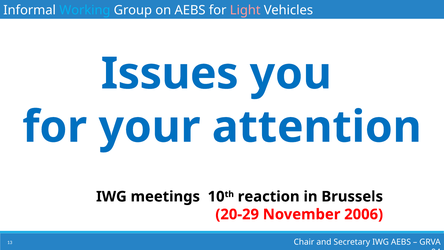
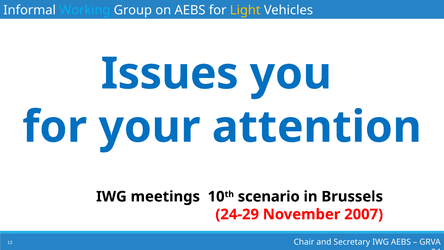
Light colour: pink -> yellow
reaction: reaction -> scenario
20-29: 20-29 -> 24-29
2006: 2006 -> 2007
